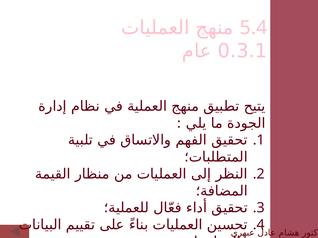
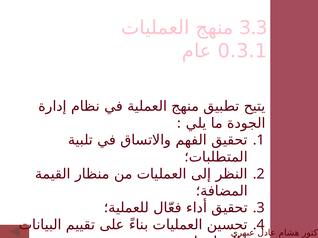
5.4: 5.4 -> 3.3
